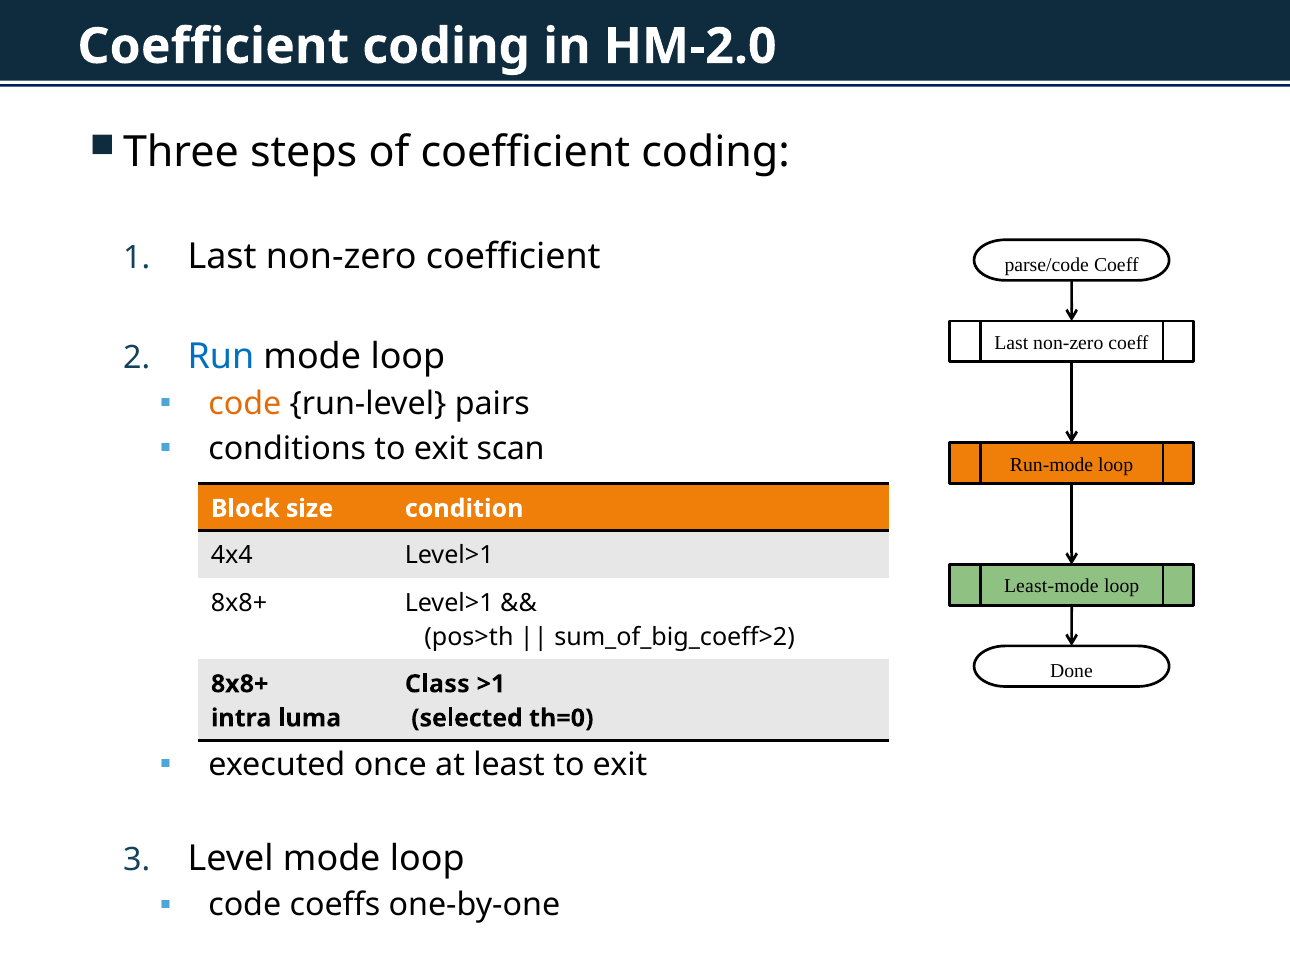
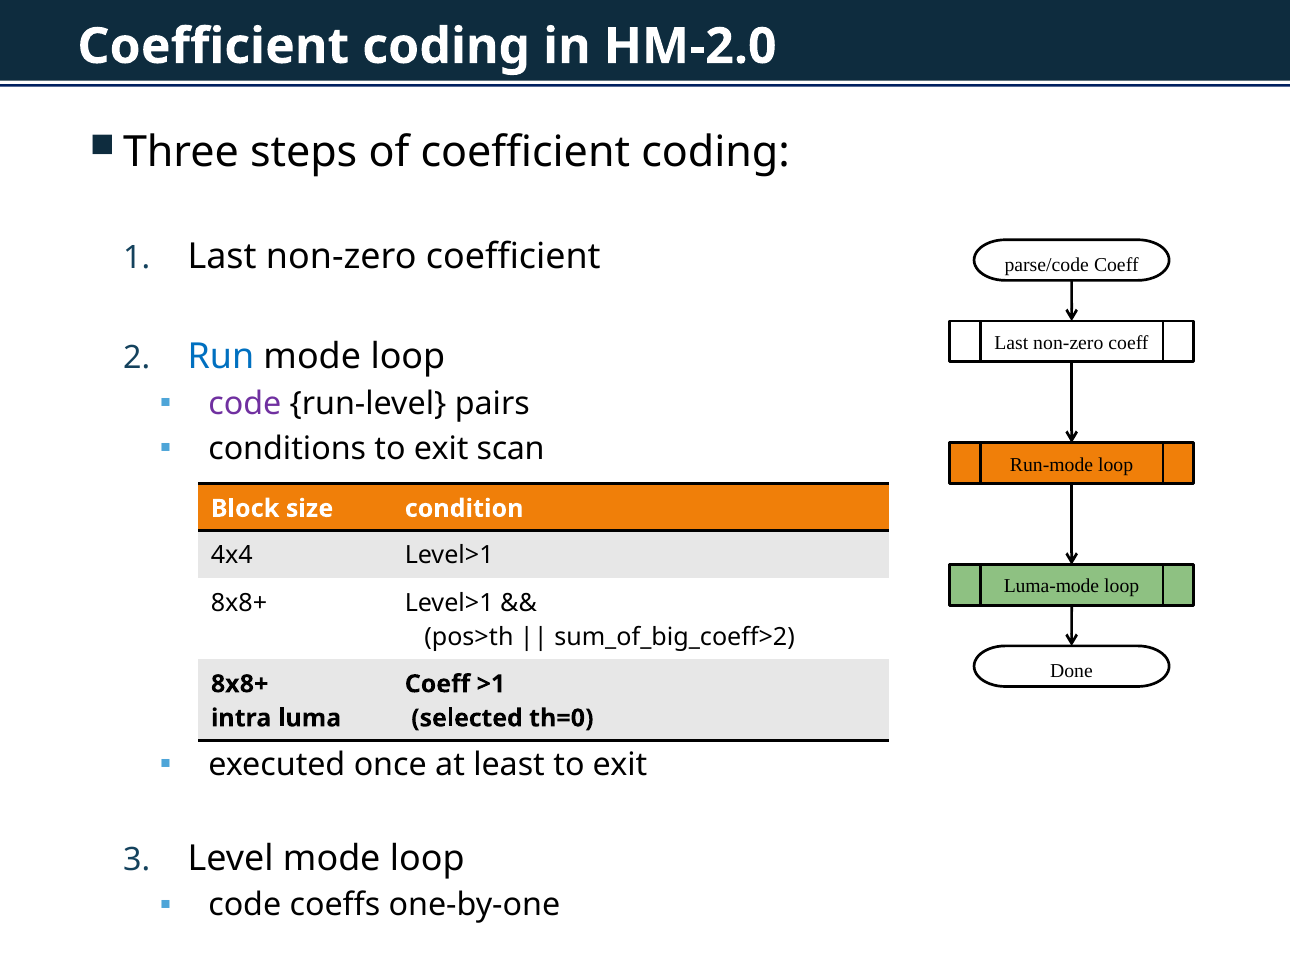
code at (245, 404) colour: orange -> purple
Least-mode: Least-mode -> Luma-mode
Class at (437, 684): Class -> Coeff
